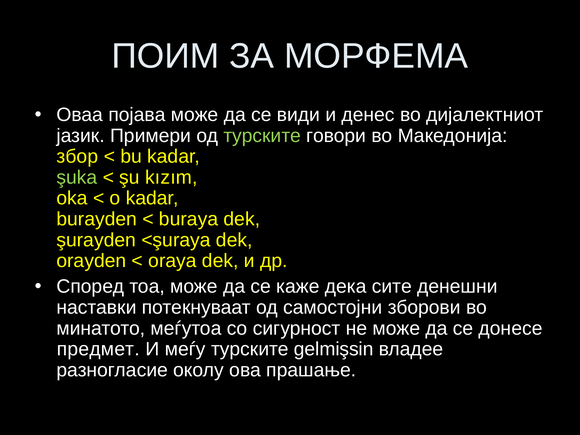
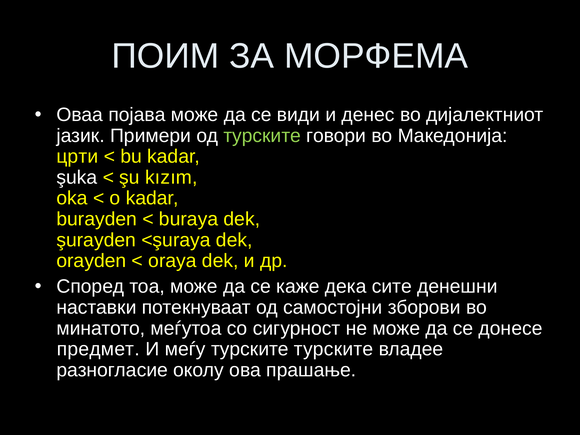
збор: збор -> црти
şuka colour: light green -> white
турските gelmişsin: gelmişsin -> турските
